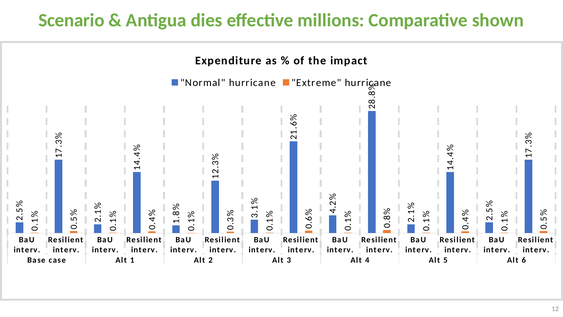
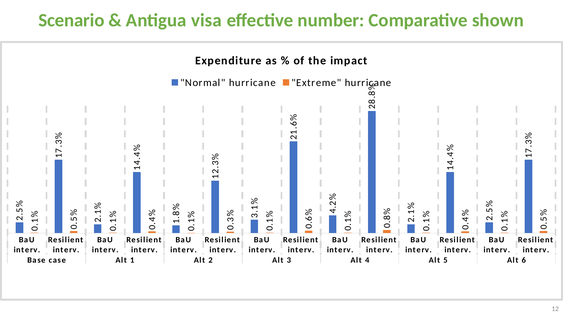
dies: dies -> visa
millions: millions -> number
